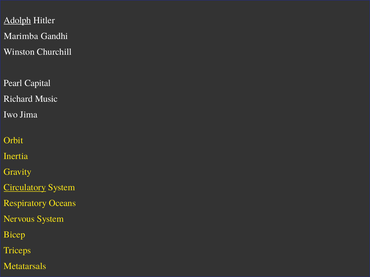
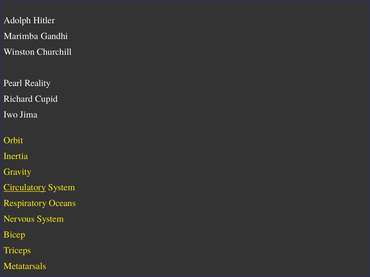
Adolph underline: present -> none
Capital: Capital -> Reality
Music: Music -> Cupid
